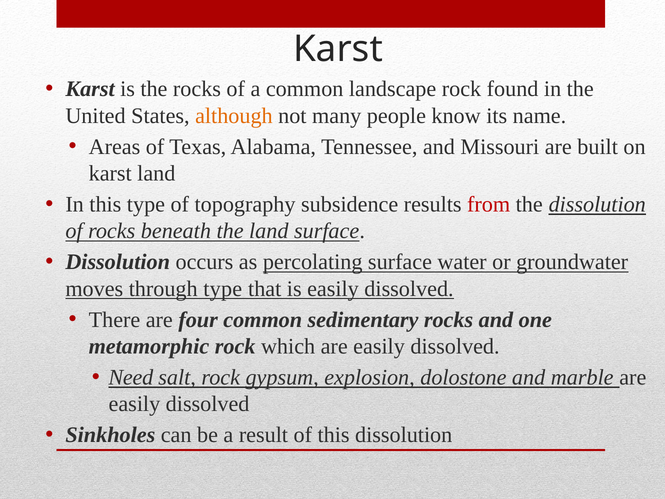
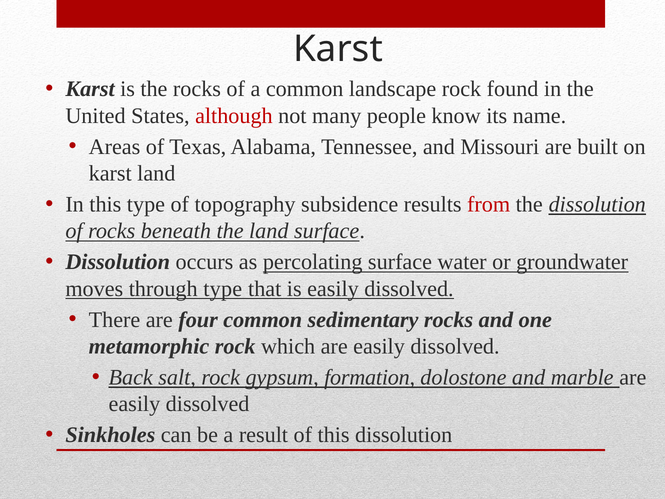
although colour: orange -> red
Need: Need -> Back
explosion: explosion -> formation
